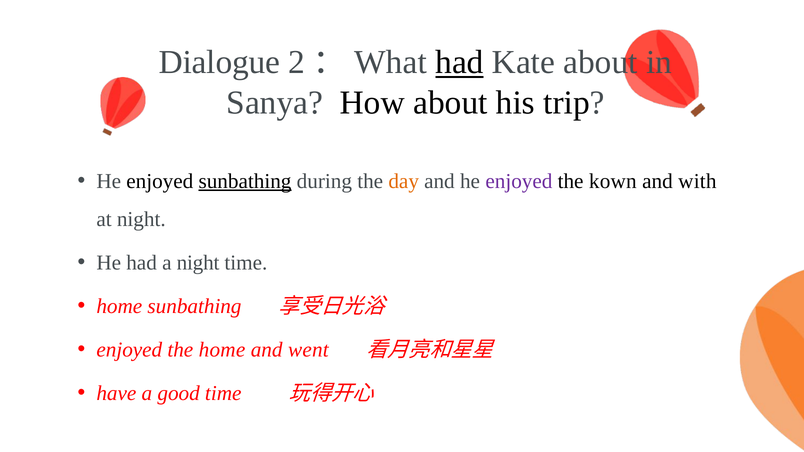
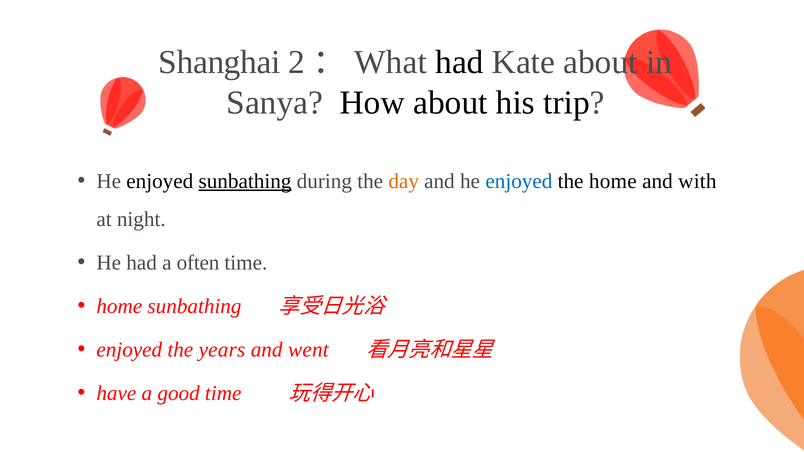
Dialogue: Dialogue -> Shanghai
had at (459, 62) underline: present -> none
enjoyed at (519, 181) colour: purple -> blue
the kown: kown -> home
a night: night -> often
the home: home -> years
